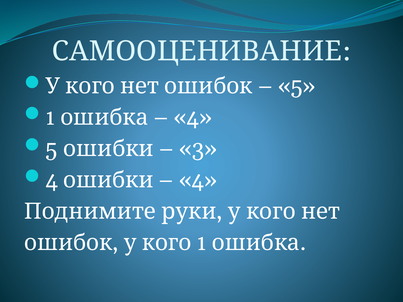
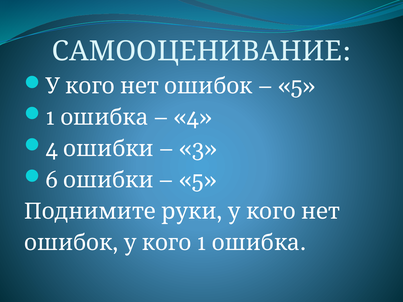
5 at (52, 149): 5 -> 4
4 at (52, 180): 4 -> 6
4 at (198, 180): 4 -> 5
